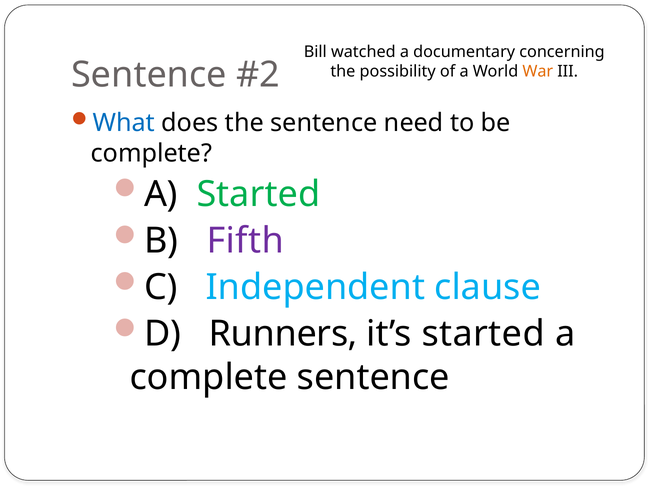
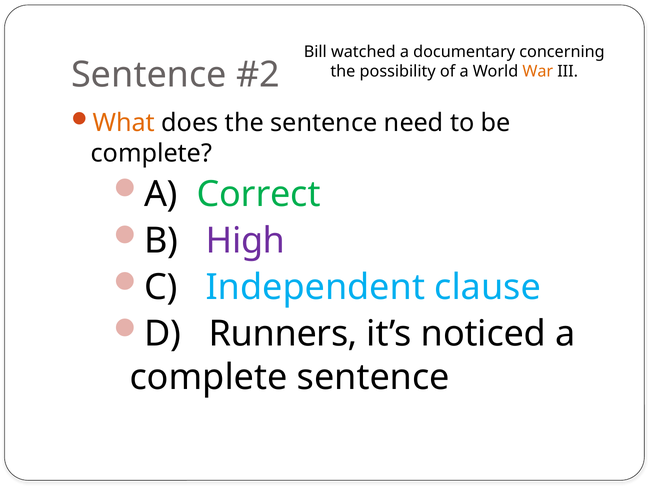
What colour: blue -> orange
A Started: Started -> Correct
Fifth: Fifth -> High
it’s started: started -> noticed
